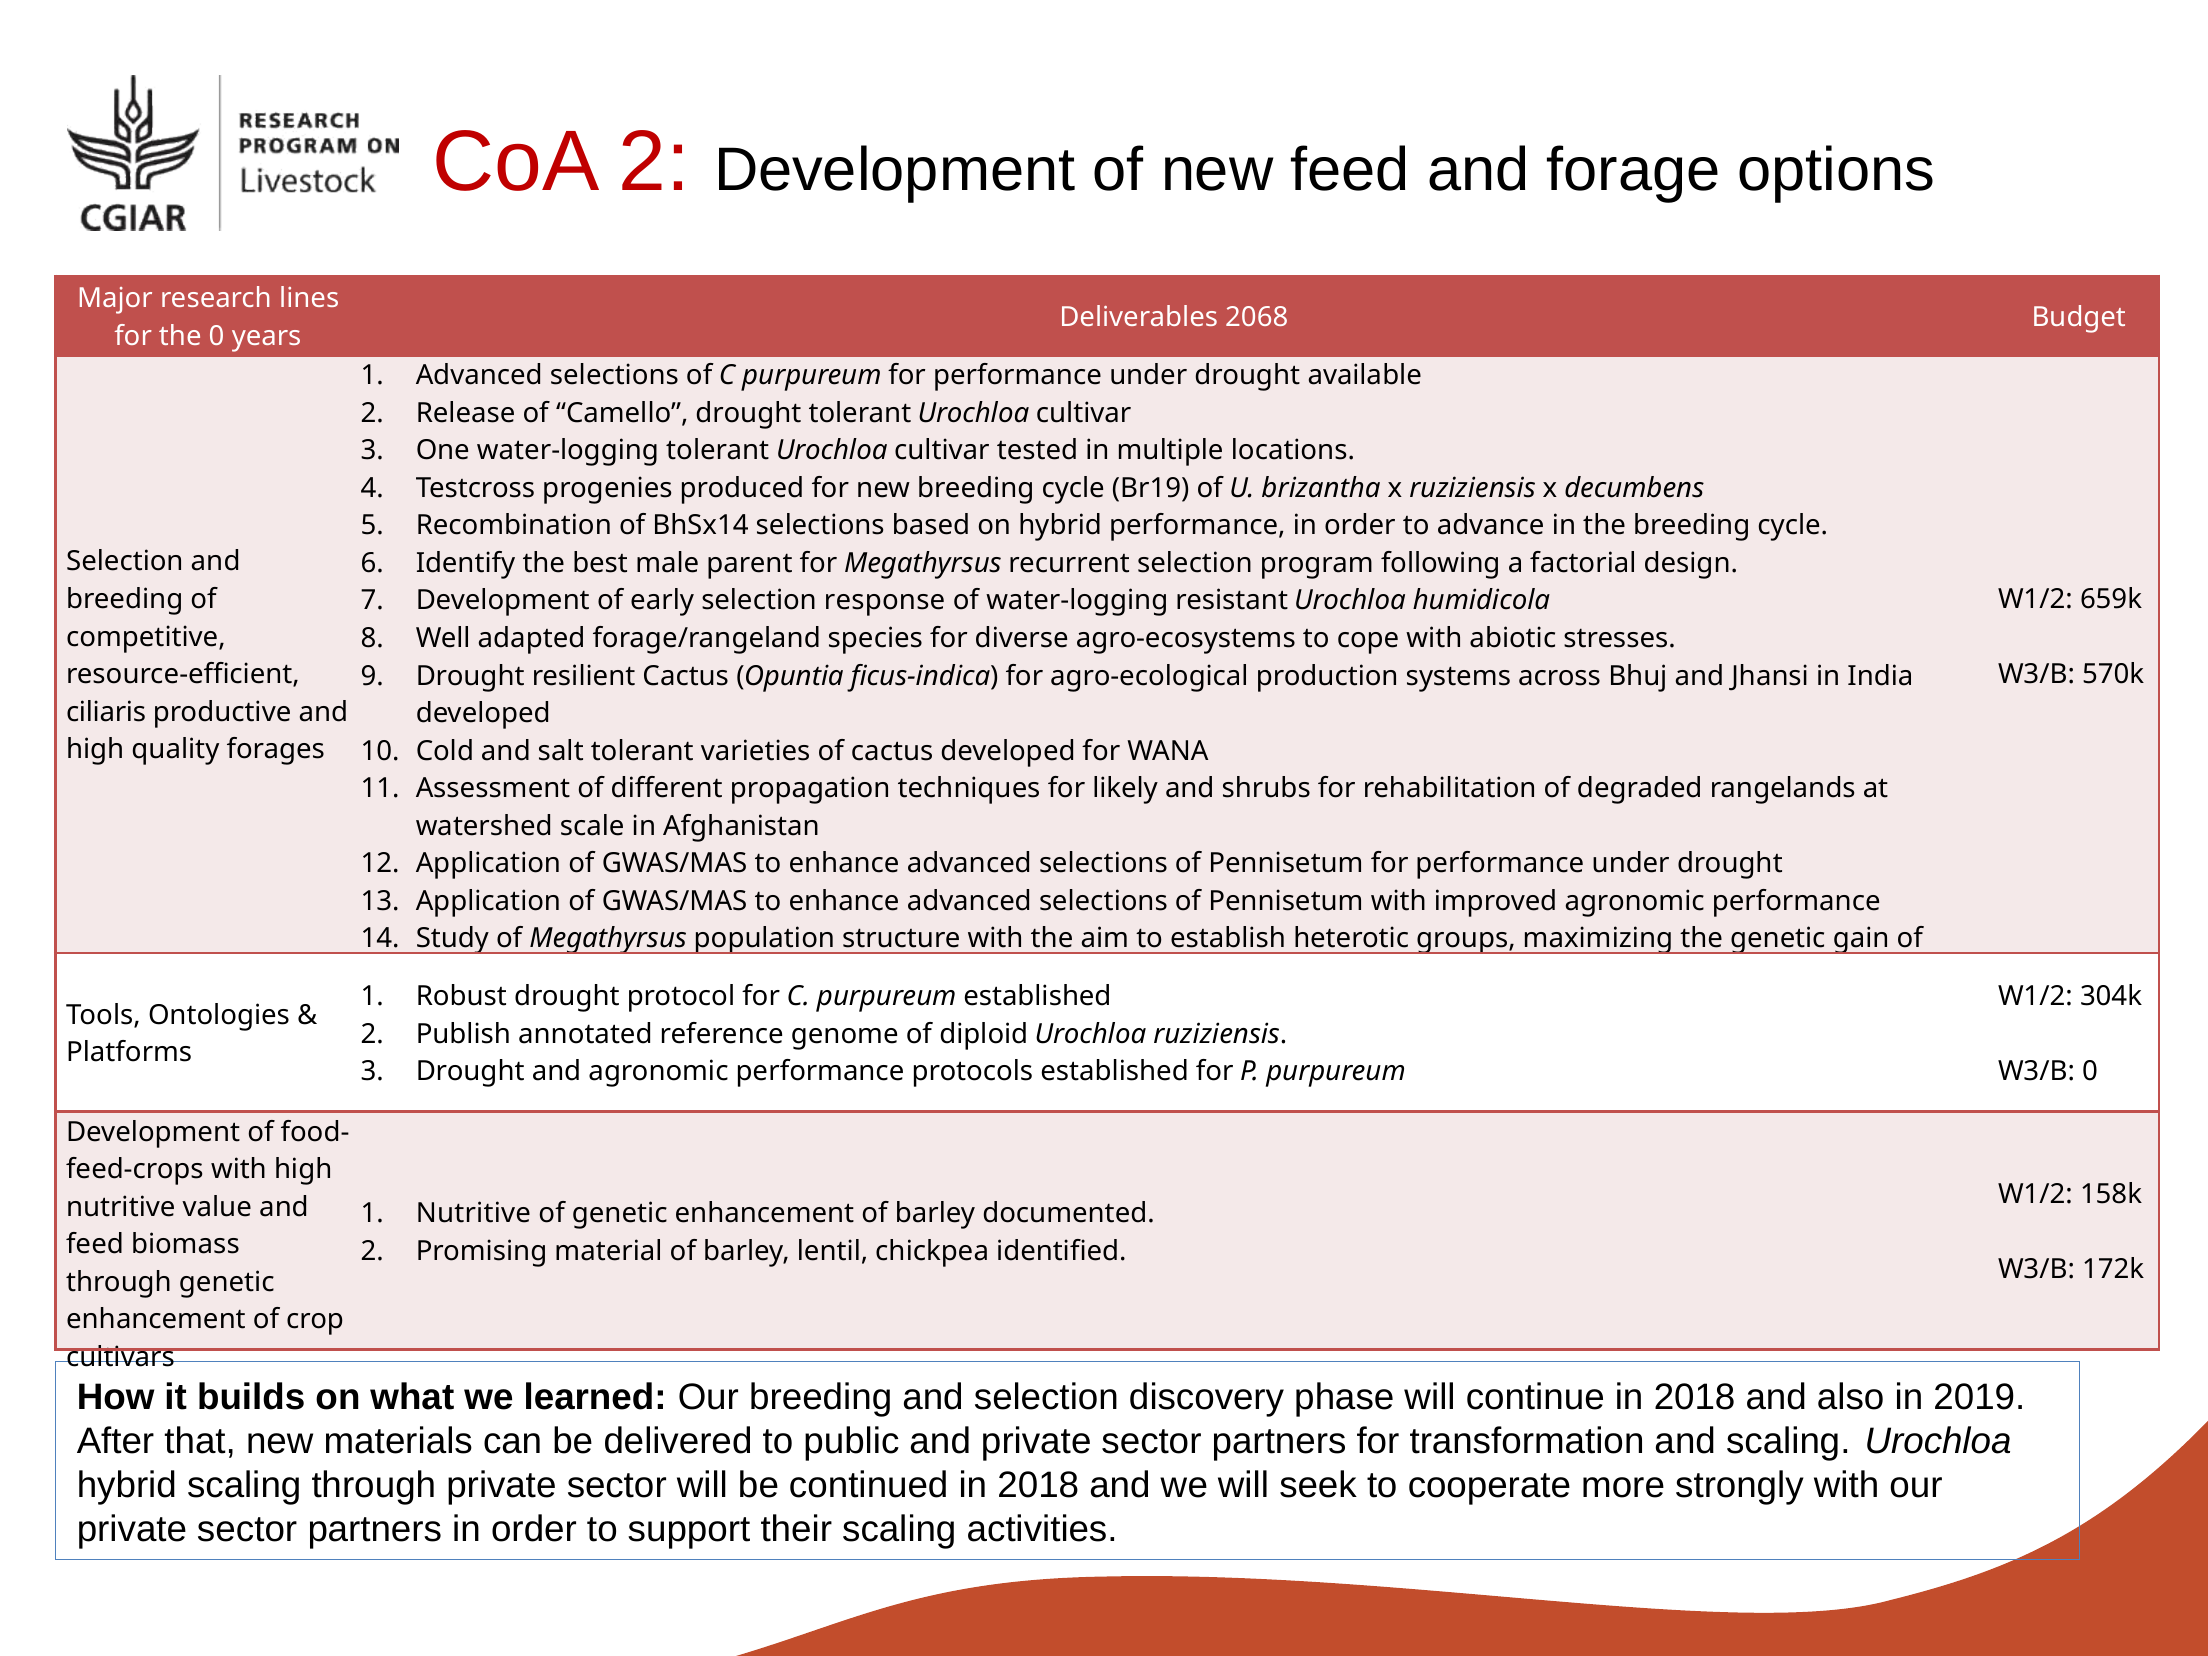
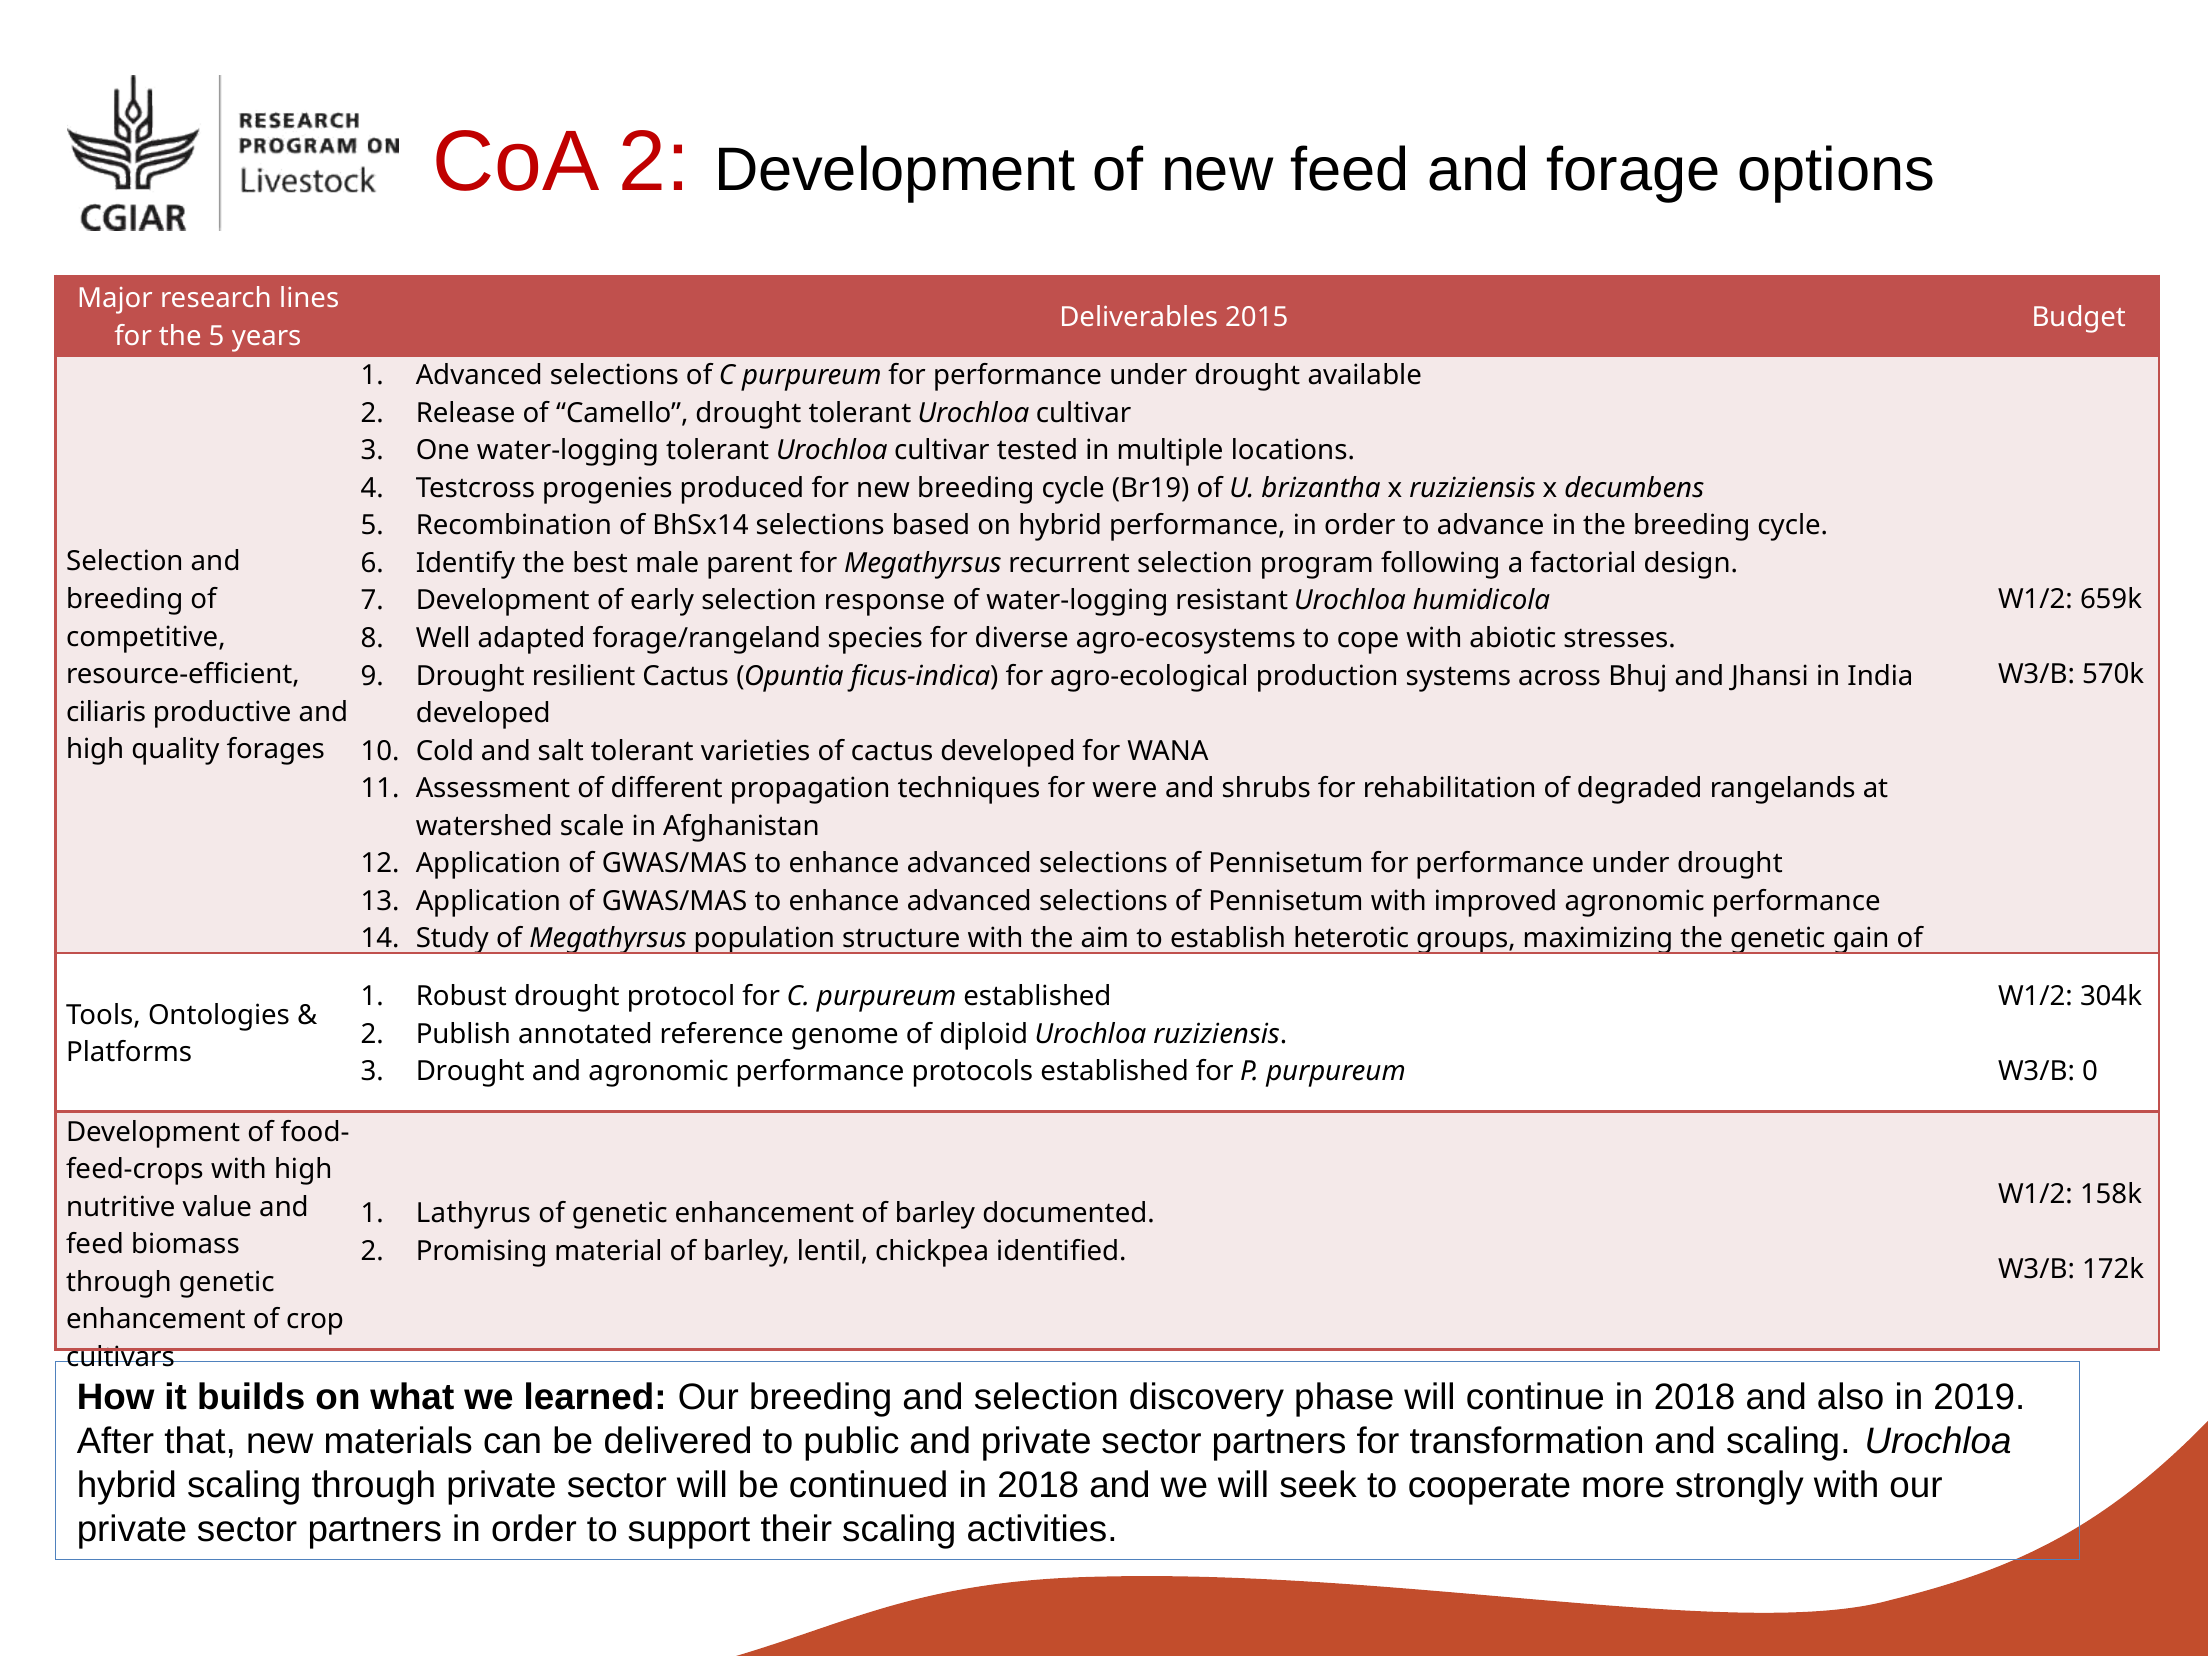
2068: 2068 -> 2015
the 0: 0 -> 5
likely: likely -> were
Nutritive at (473, 1213): Nutritive -> Lathyrus
